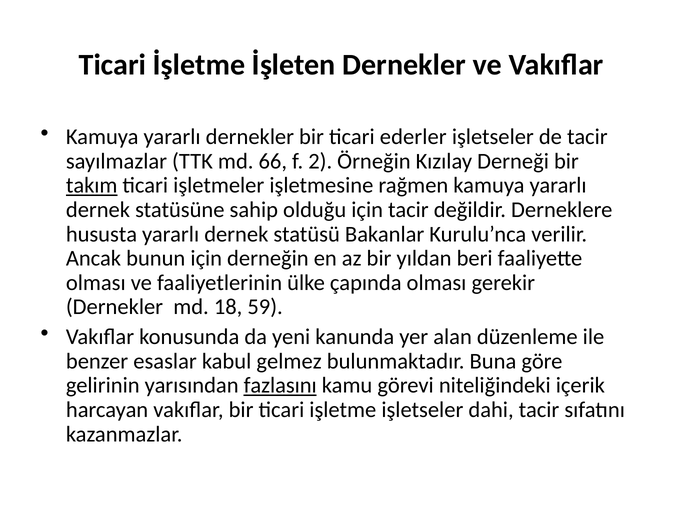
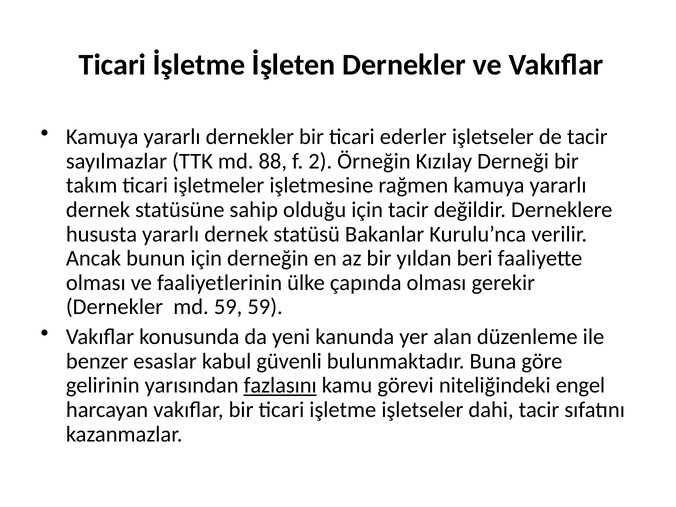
66: 66 -> 88
takım underline: present -> none
md 18: 18 -> 59
gelmez: gelmez -> güvenli
içerik: içerik -> engel
